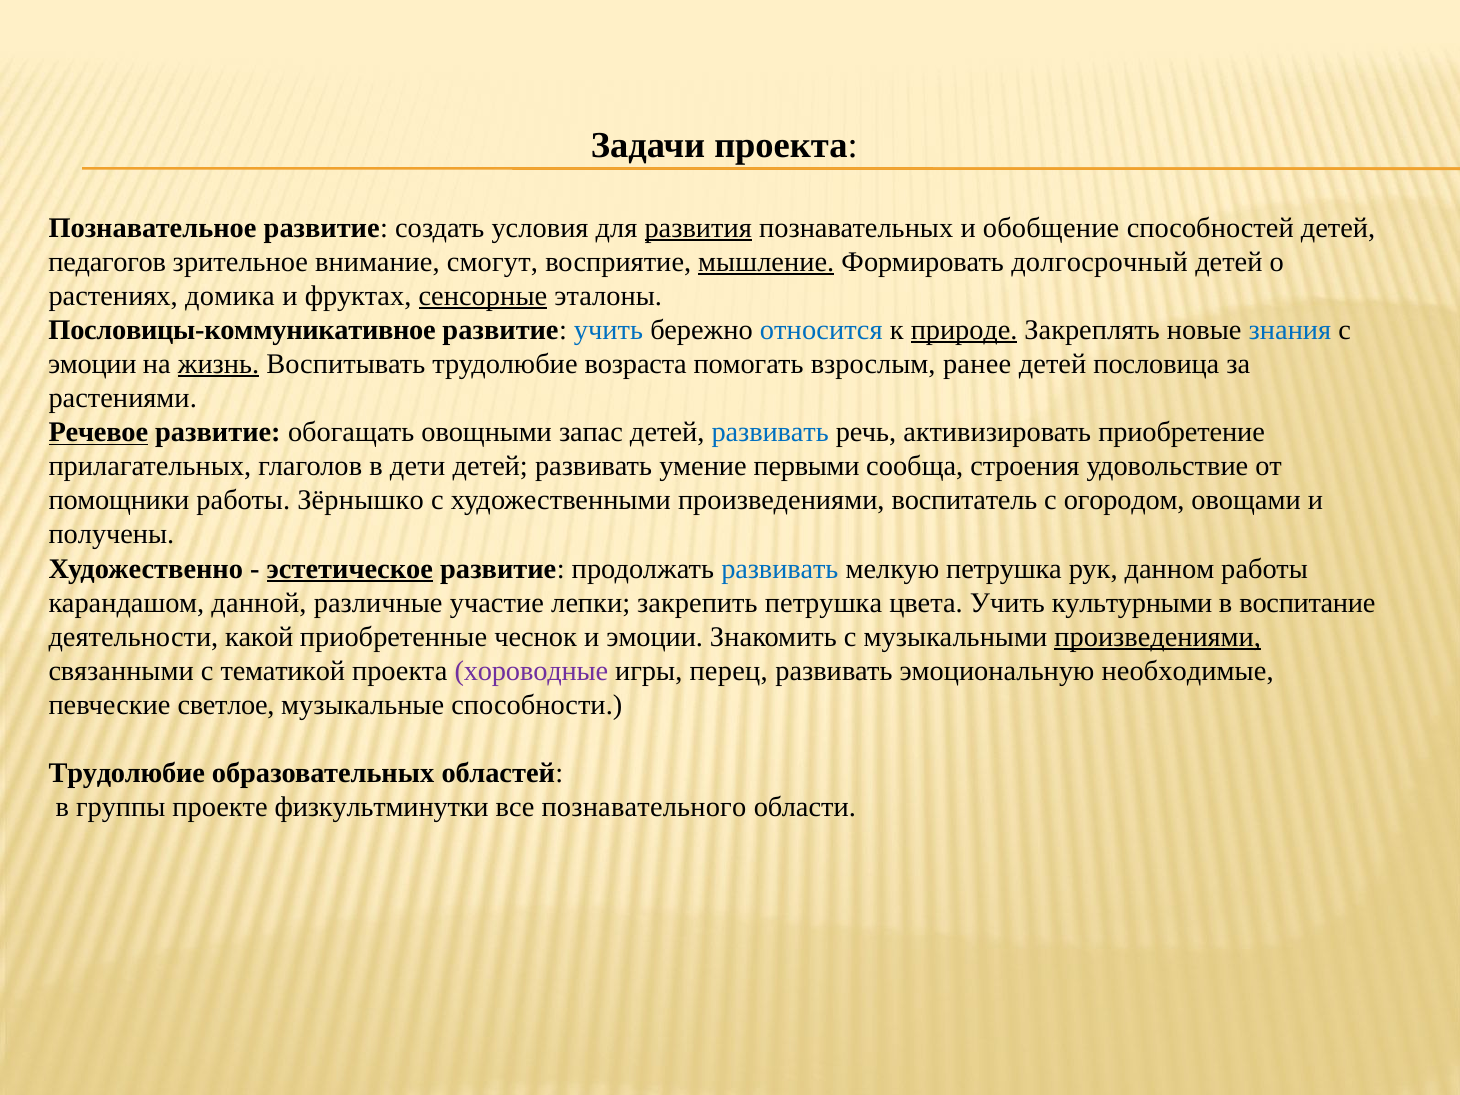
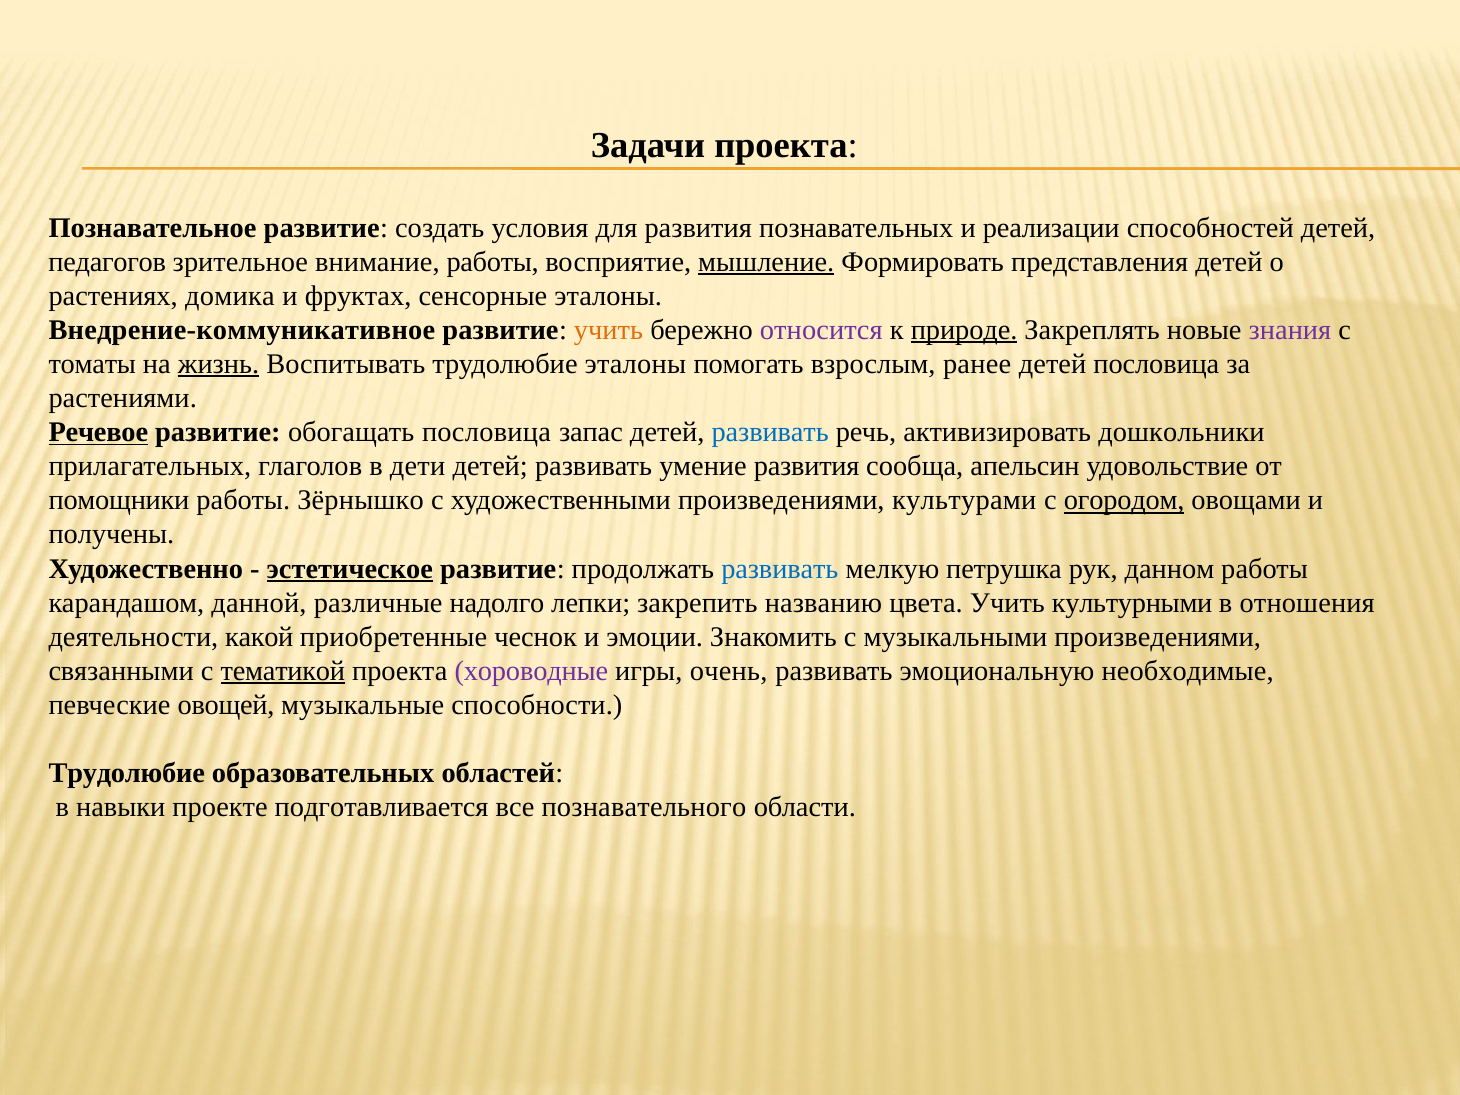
развития at (698, 228) underline: present -> none
обобщение: обобщение -> реализации
внимание смогут: смогут -> работы
долгосрочный: долгосрочный -> представления
сенсорные underline: present -> none
Пословицы-коммуникативное: Пословицы-коммуникативное -> Внедрение-коммуникативное
учить at (608, 330) colour: blue -> orange
относится colour: blue -> purple
знания colour: blue -> purple
эмоции at (92, 364): эмоции -> томаты
трудолюбие возраста: возраста -> эталоны
обогащать овощными: овощными -> пословица
приобретение: приобретение -> дошкольники
умение первыми: первыми -> развития
строения: строения -> апельсин
воспитатель: воспитатель -> культурами
огородом underline: none -> present
участие: участие -> надолго
закрепить петрушка: петрушка -> названию
воспитание: воспитание -> отношения
произведениями at (1158, 637) underline: present -> none
тематикой underline: none -> present
перец: перец -> очень
светлое: светлое -> овощей
группы: группы -> навыки
физкультминутки: физкультминутки -> подготавливается
